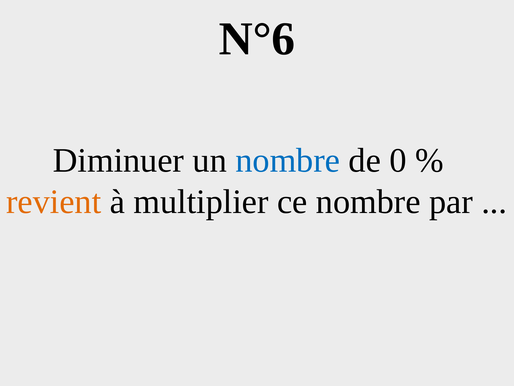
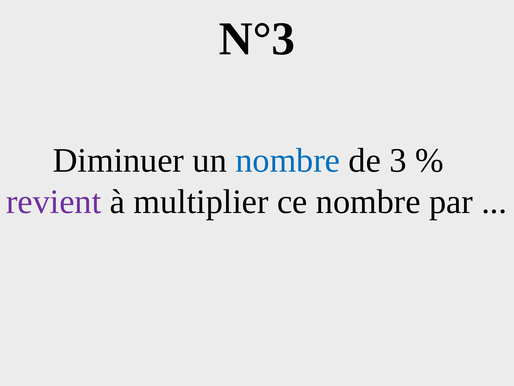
N°6: N°6 -> N°3
0: 0 -> 3
revient colour: orange -> purple
